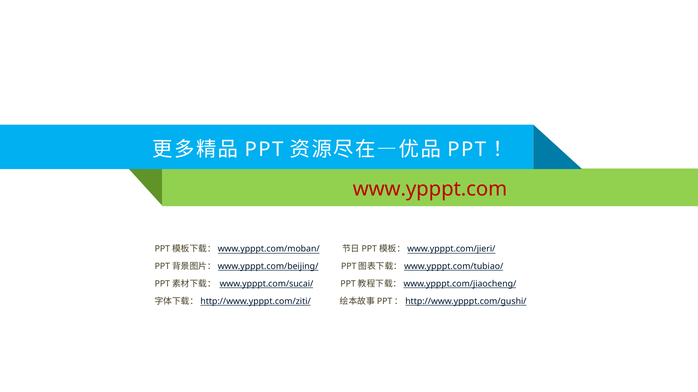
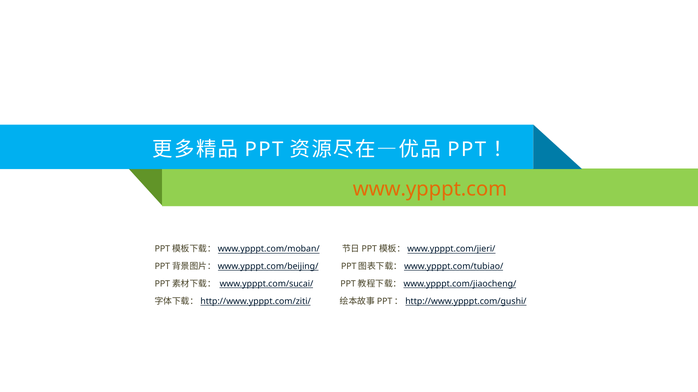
www.ypppt.com colour: red -> orange
